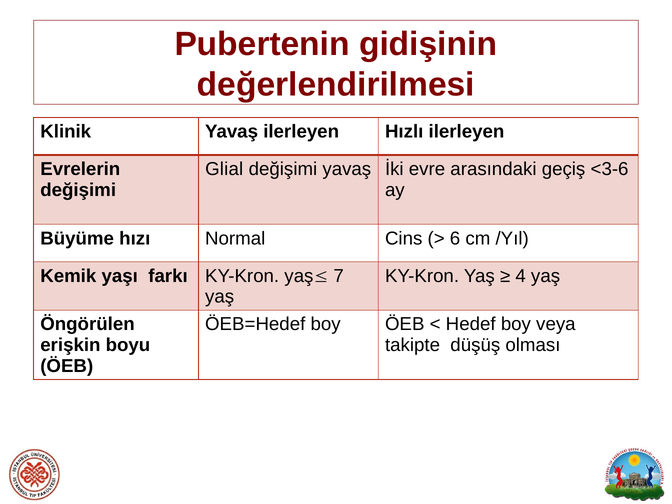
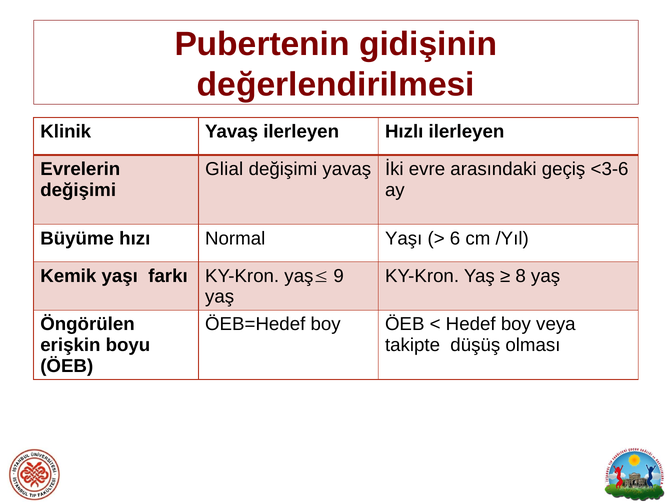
Normal Cins: Cins -> Yaşı
7: 7 -> 9
4: 4 -> 8
